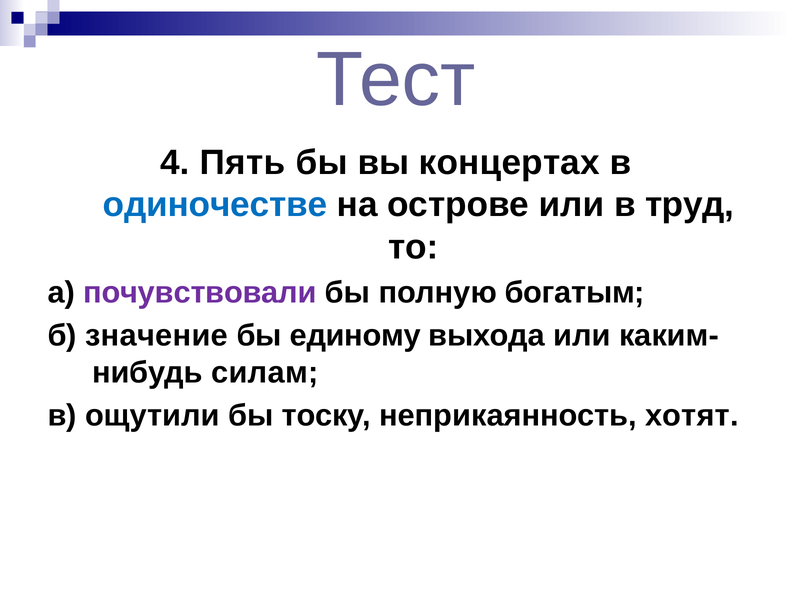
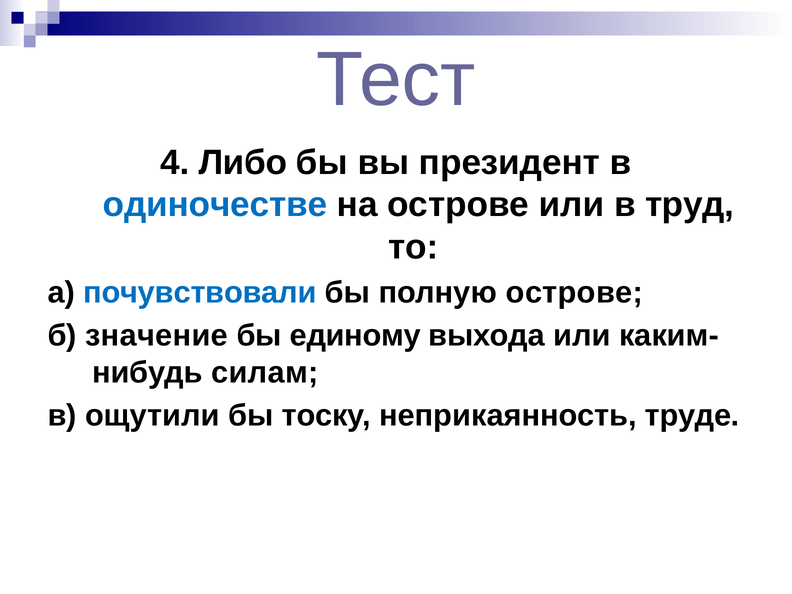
Пять: Пять -> Либо
концертах: концертах -> президент
почувствовали colour: purple -> blue
полную богатым: богатым -> острове
хотят: хотят -> труде
